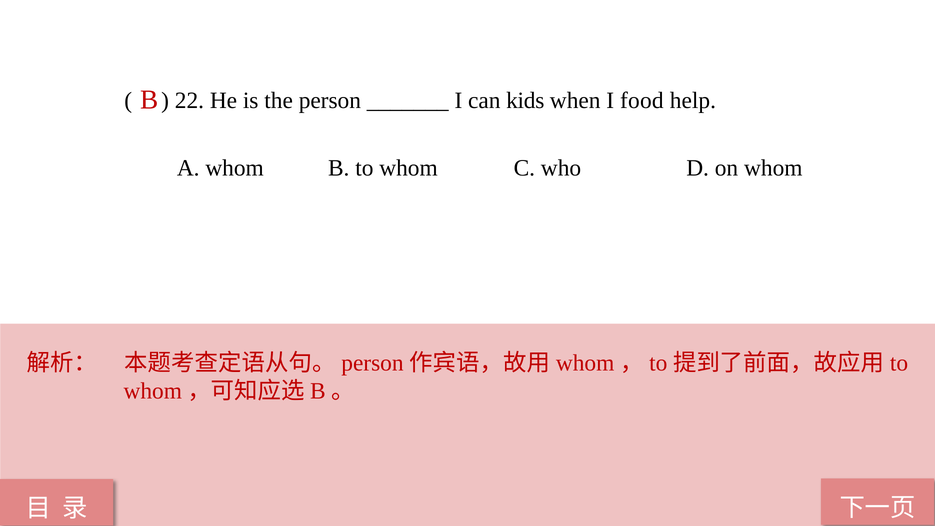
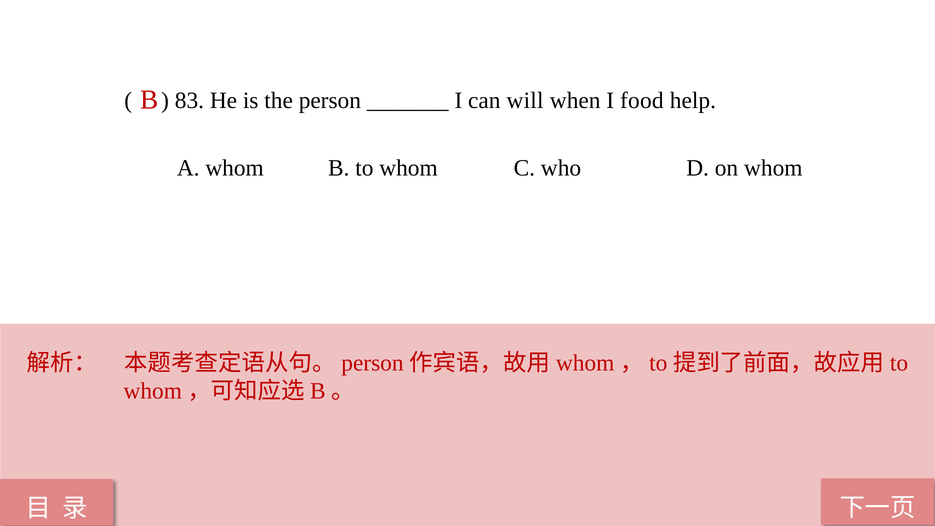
22: 22 -> 83
kids: kids -> will
